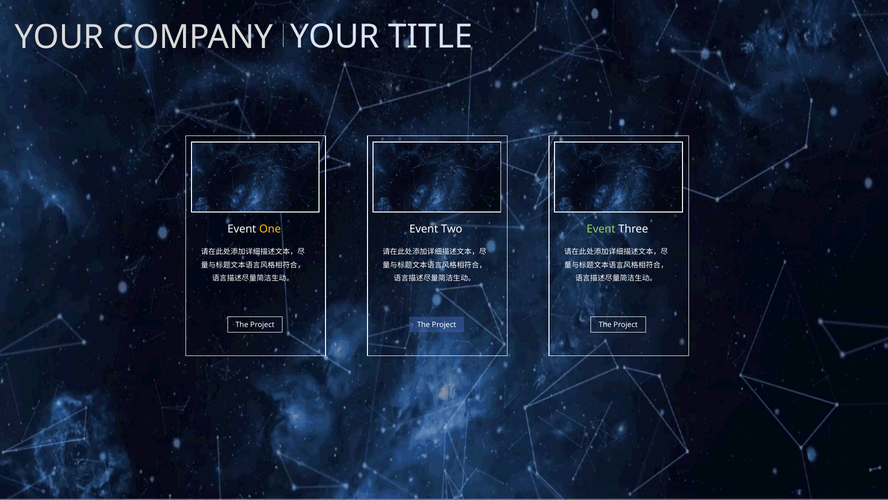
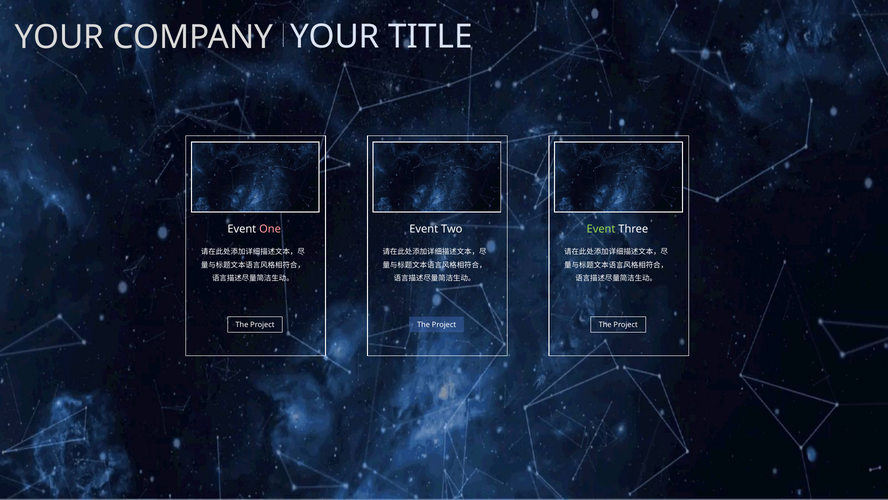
One colour: yellow -> pink
